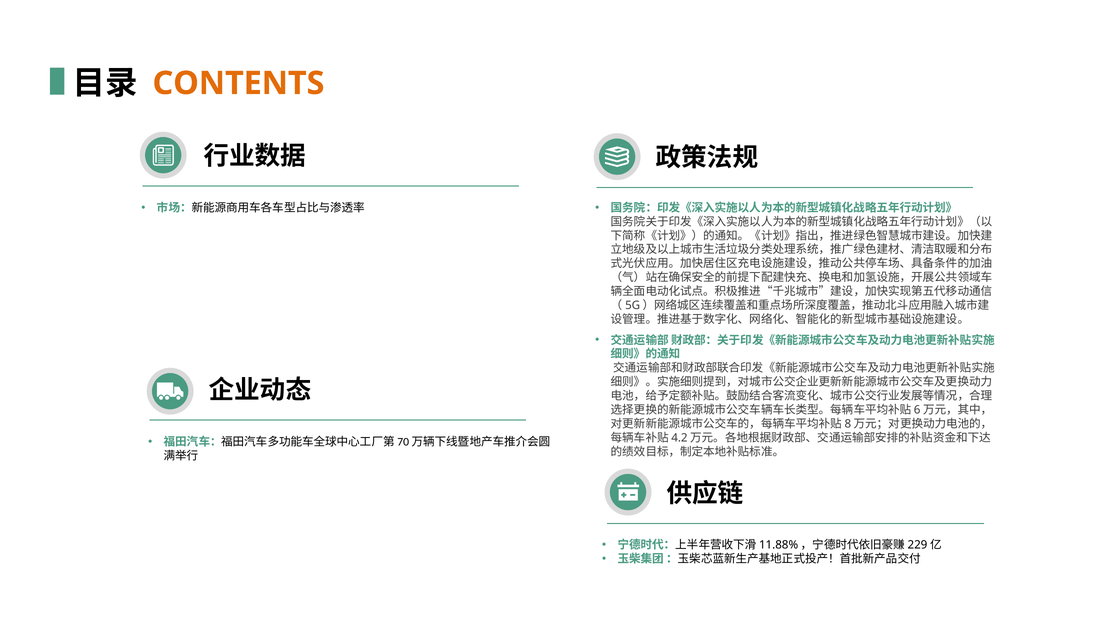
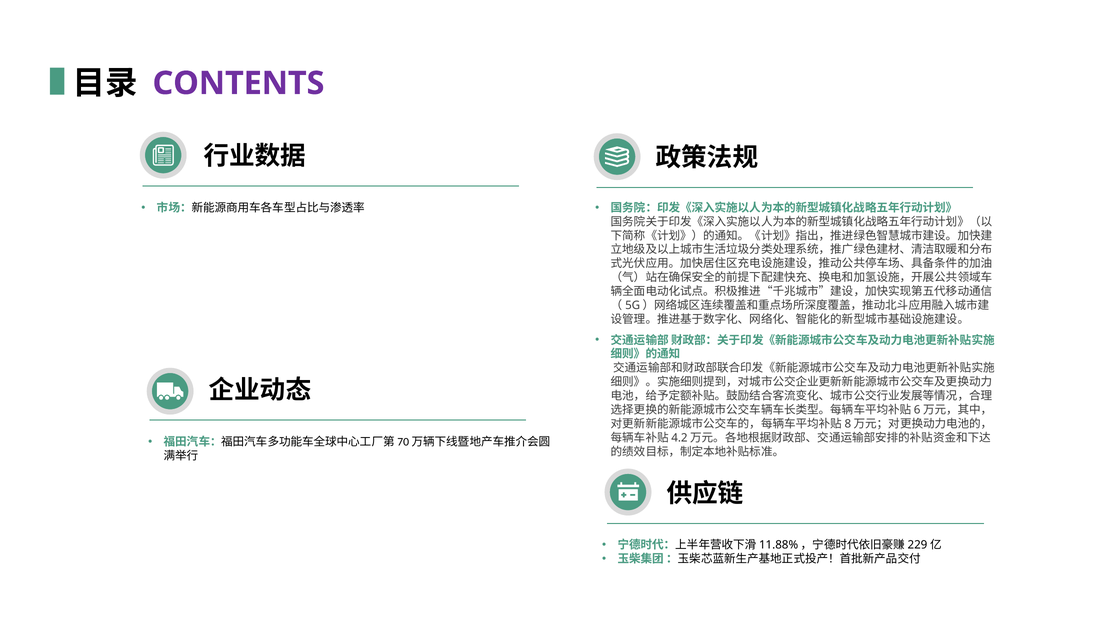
CONTENTS colour: orange -> purple
